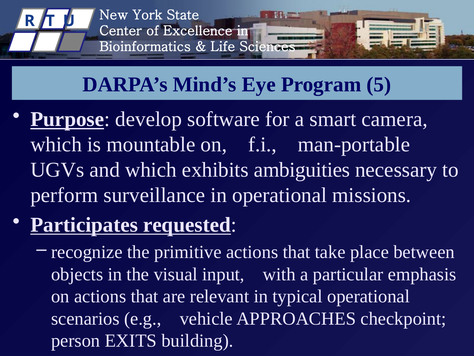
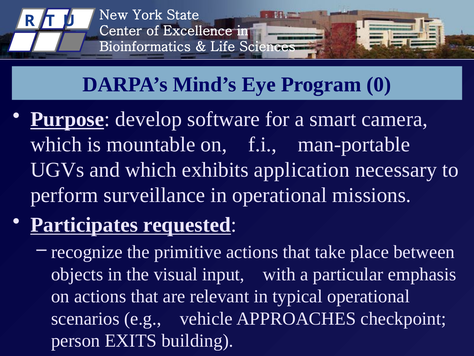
5: 5 -> 0
ambiguities: ambiguities -> application
